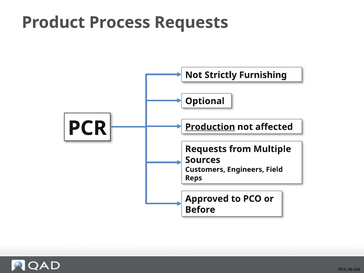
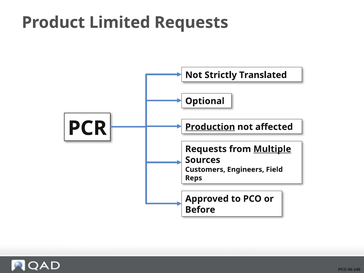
Process: Process -> Limited
Furnishing: Furnishing -> Translated
Multiple underline: none -> present
